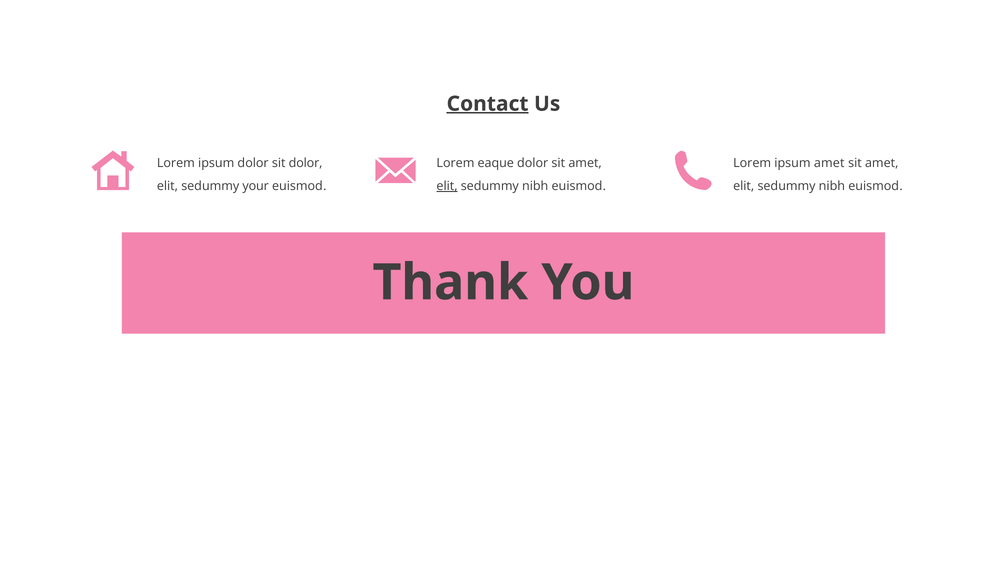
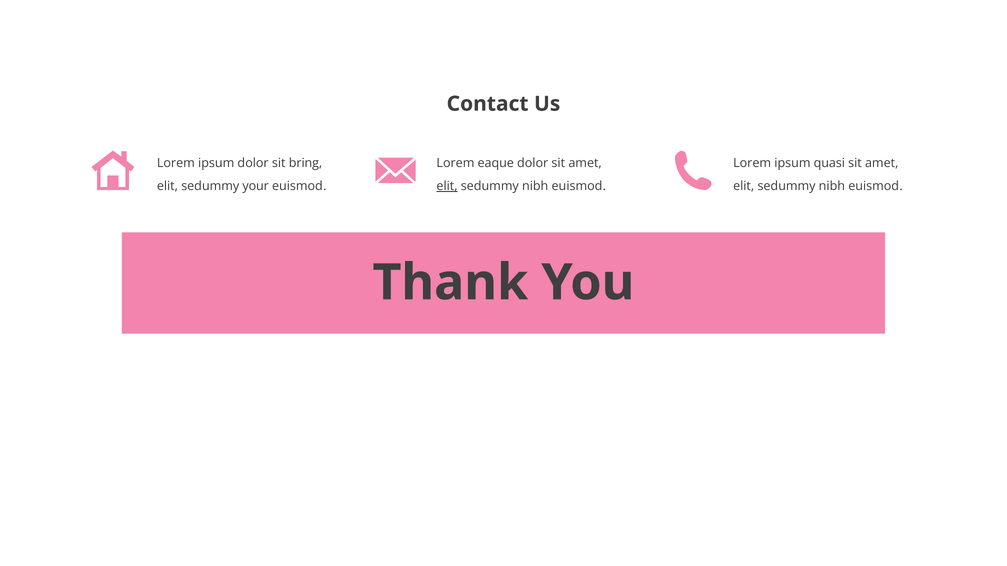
Contact underline: present -> none
sit dolor: dolor -> bring
ipsum amet: amet -> quasi
